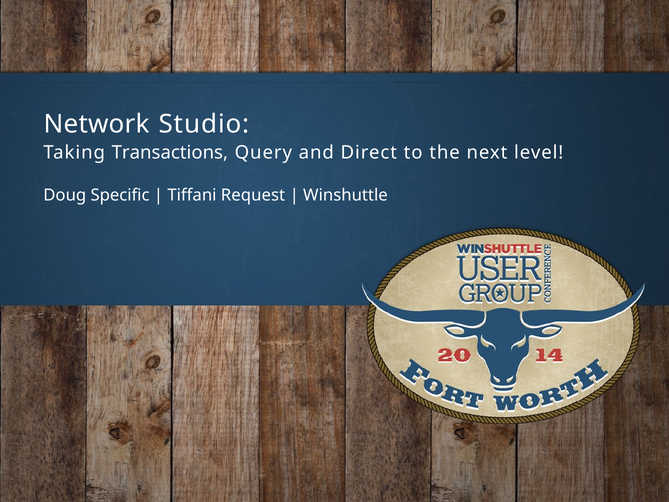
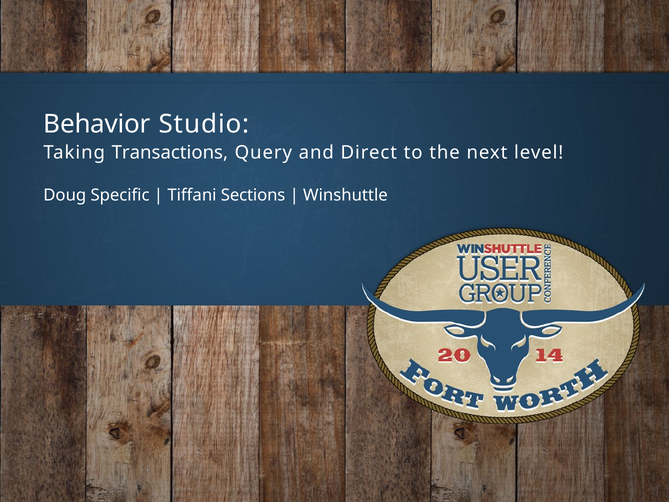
Network: Network -> Behavior
Request: Request -> Sections
